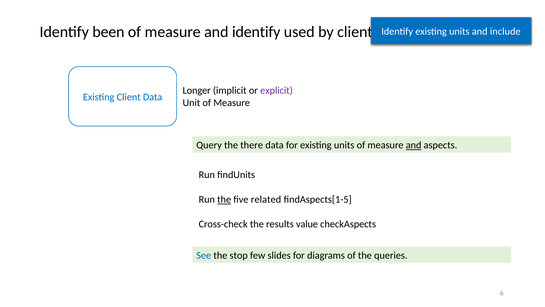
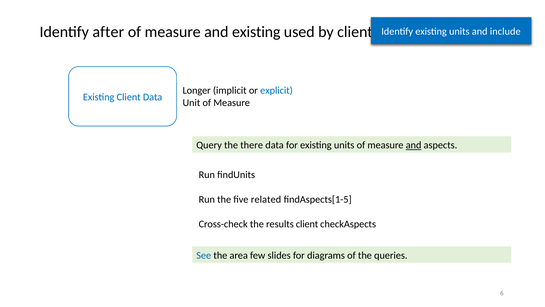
been: been -> after
and identify: identify -> existing
explicit colour: purple -> blue
the at (224, 199) underline: present -> none
results value: value -> client
stop: stop -> area
